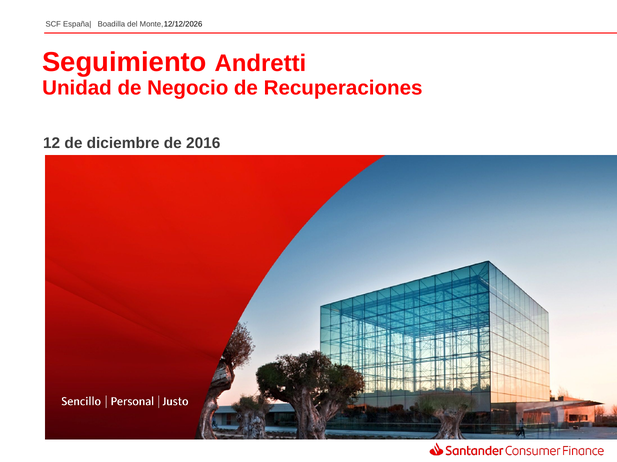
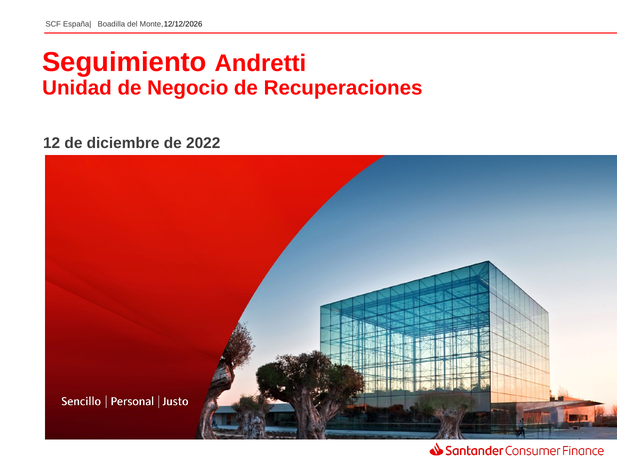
2016: 2016 -> 2022
